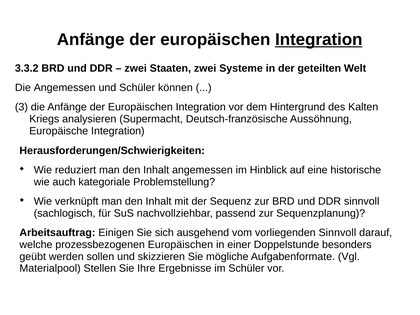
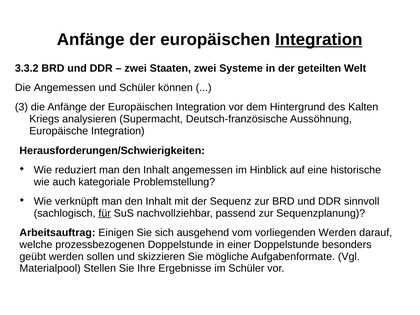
für underline: none -> present
vorliegenden Sinnvoll: Sinnvoll -> Werden
prozessbezogenen Europäischen: Europäischen -> Doppelstunde
